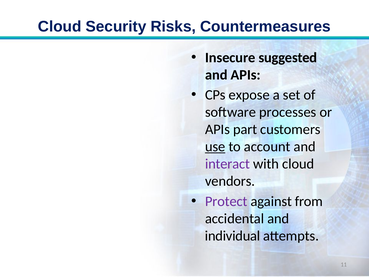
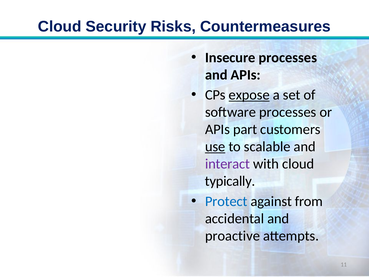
Insecure suggested: suggested -> processes
expose underline: none -> present
account: account -> scalable
vendors: vendors -> typically
Protect colour: purple -> blue
individual: individual -> proactive
